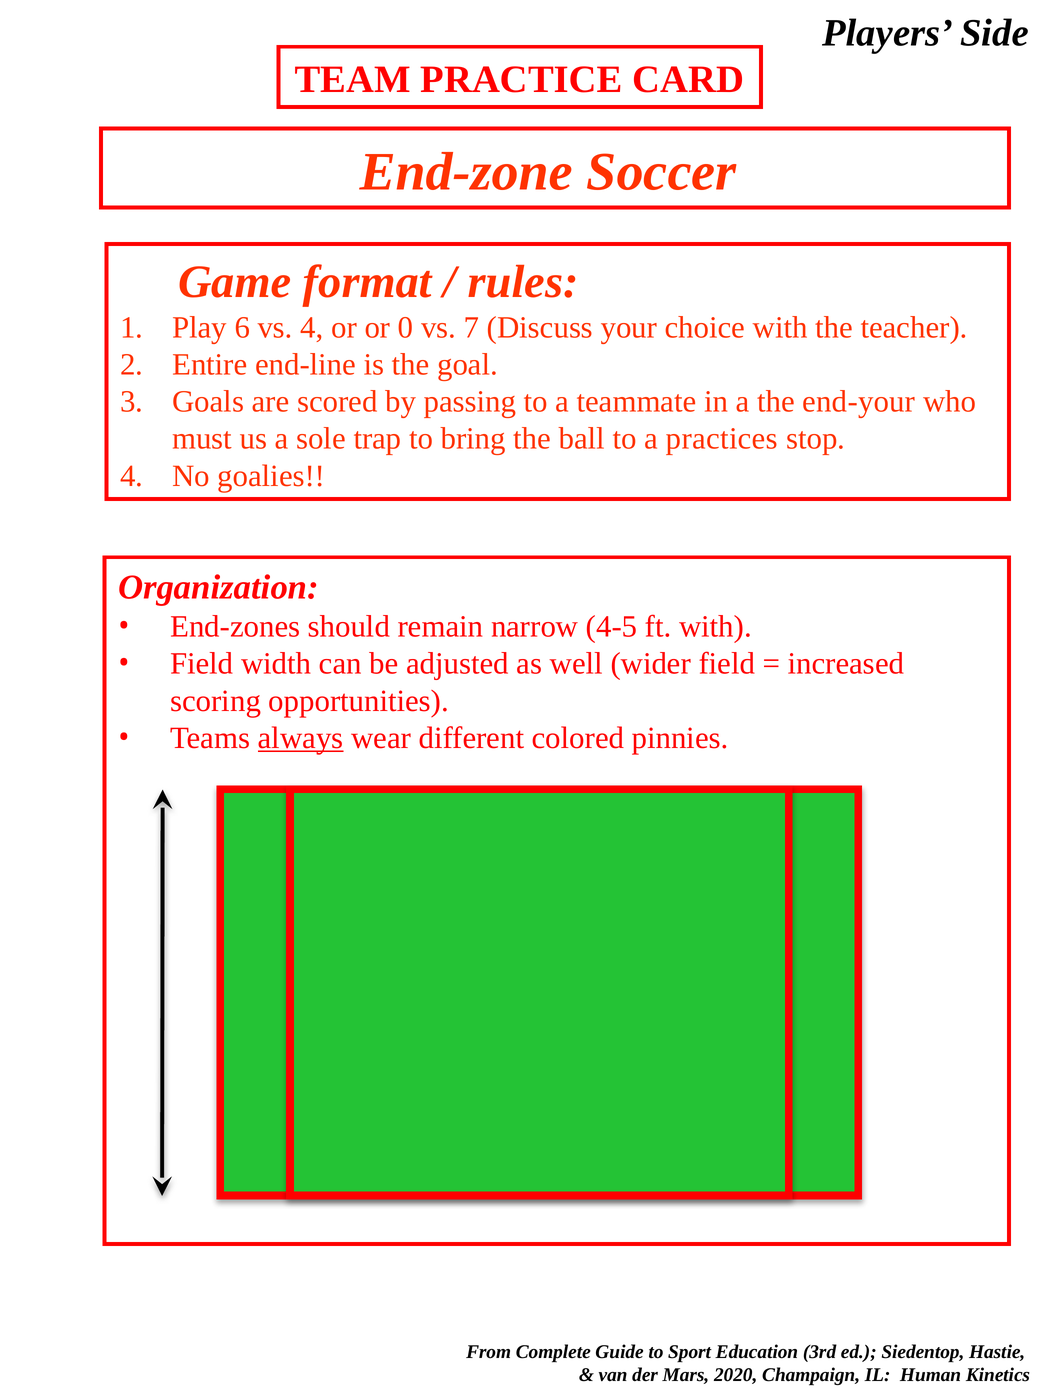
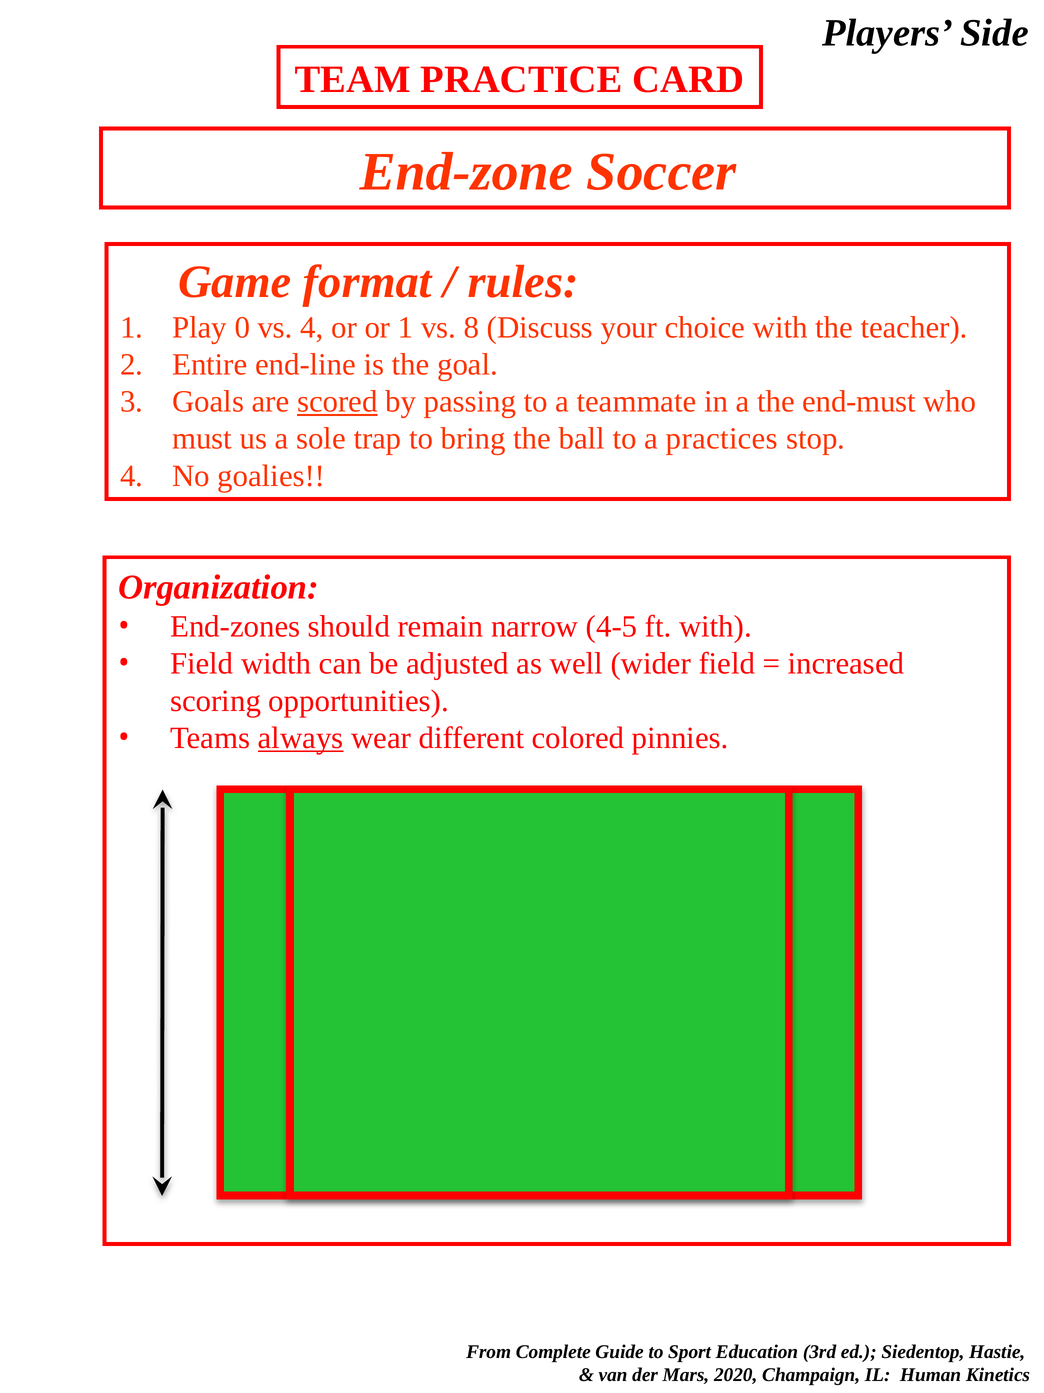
6: 6 -> 0
or 0: 0 -> 1
7: 7 -> 8
scored underline: none -> present
end-your: end-your -> end-must
